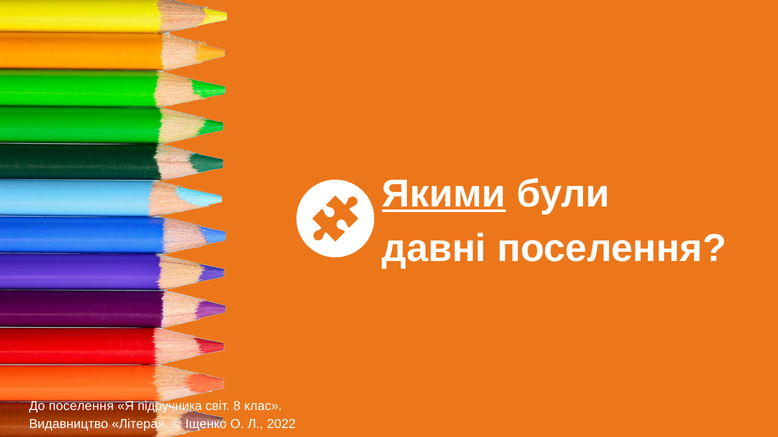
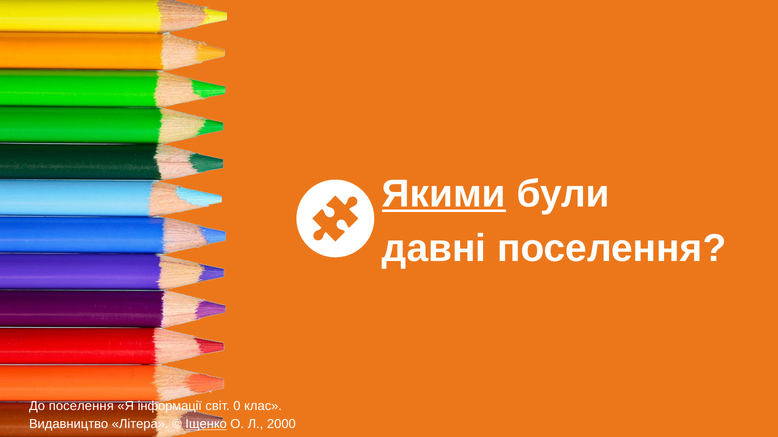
підручника: підручника -> інформації
8: 8 -> 0
Іщенко underline: none -> present
2022: 2022 -> 2000
